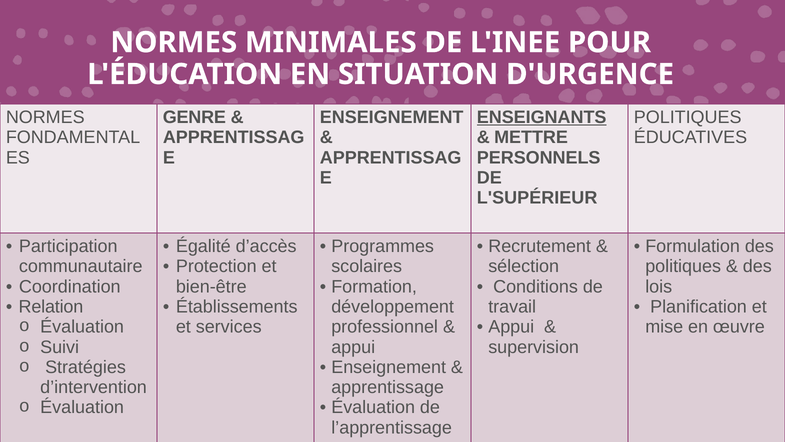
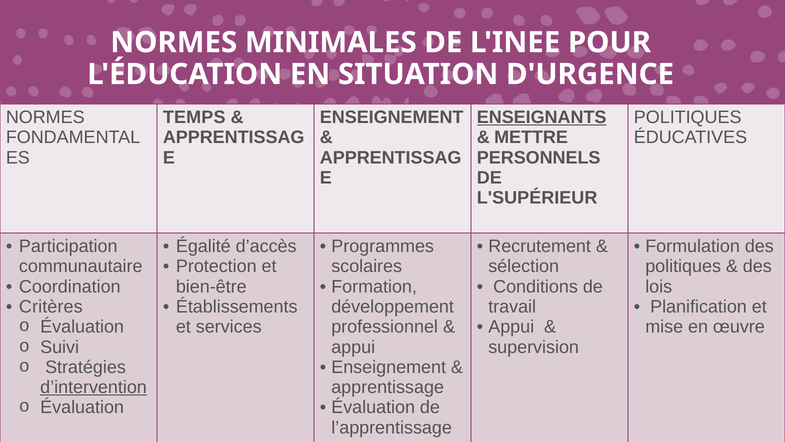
GENRE: GENRE -> TEMPS
Relation: Relation -> Critères
d’intervention underline: none -> present
